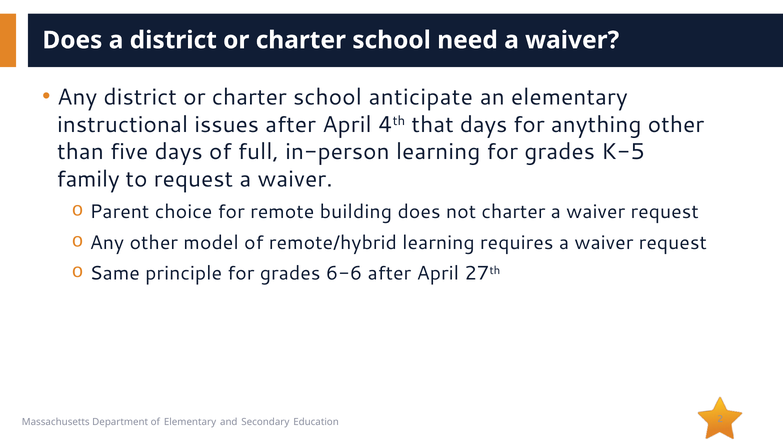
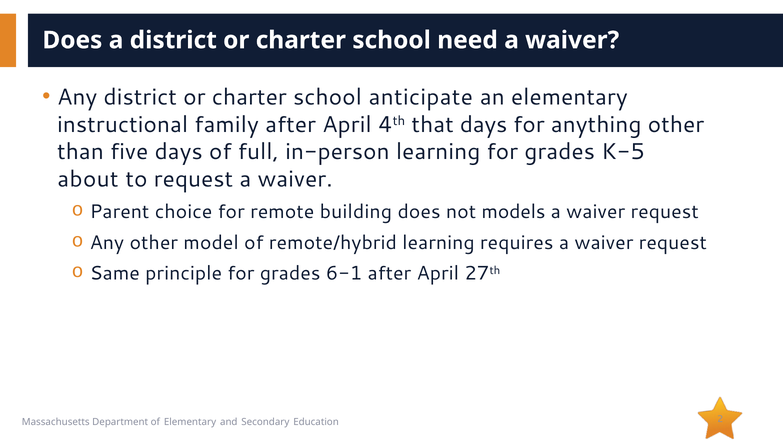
issues: issues -> family
family: family -> about
not charter: charter -> models
6-6: 6-6 -> 6-1
